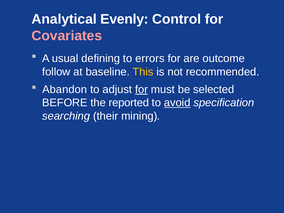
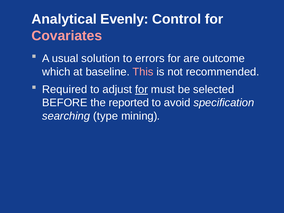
defining: defining -> solution
follow: follow -> which
This colour: yellow -> pink
Abandon: Abandon -> Required
avoid underline: present -> none
their: their -> type
